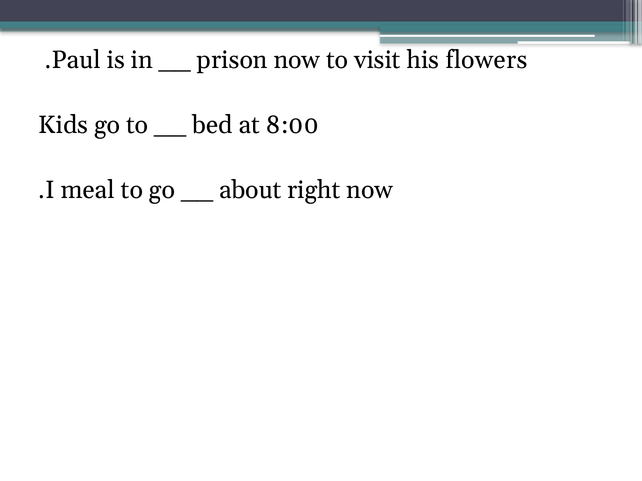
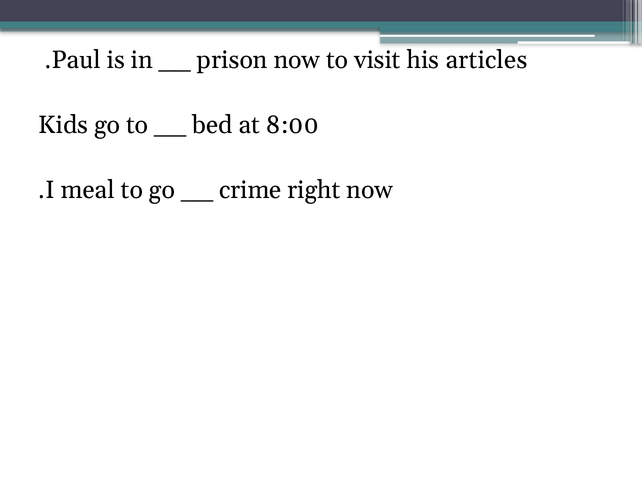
flowers: flowers -> articles
about: about -> crime
